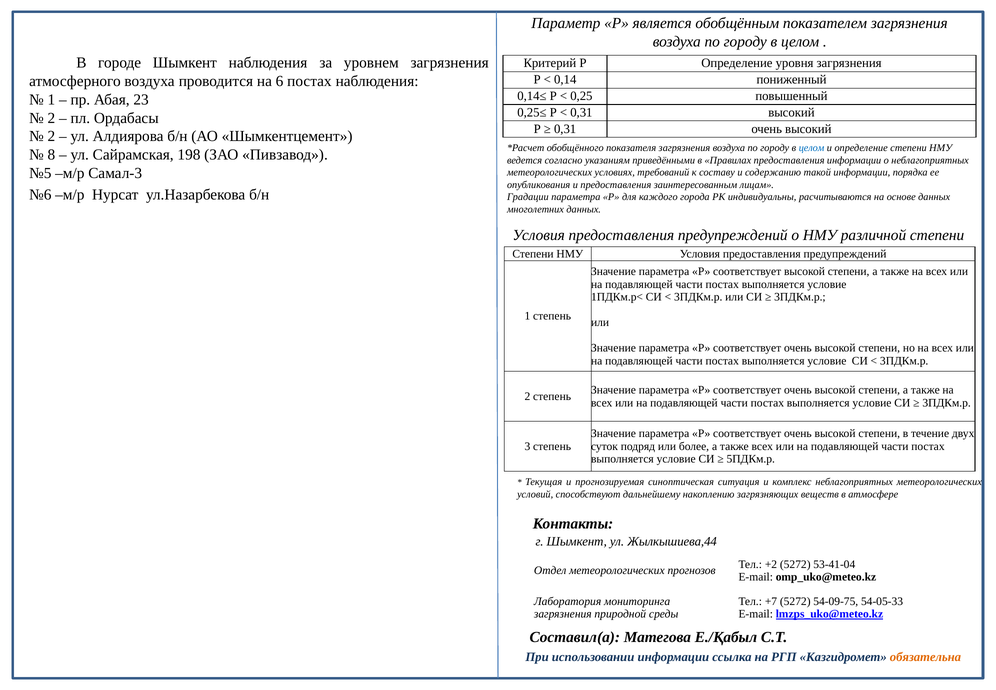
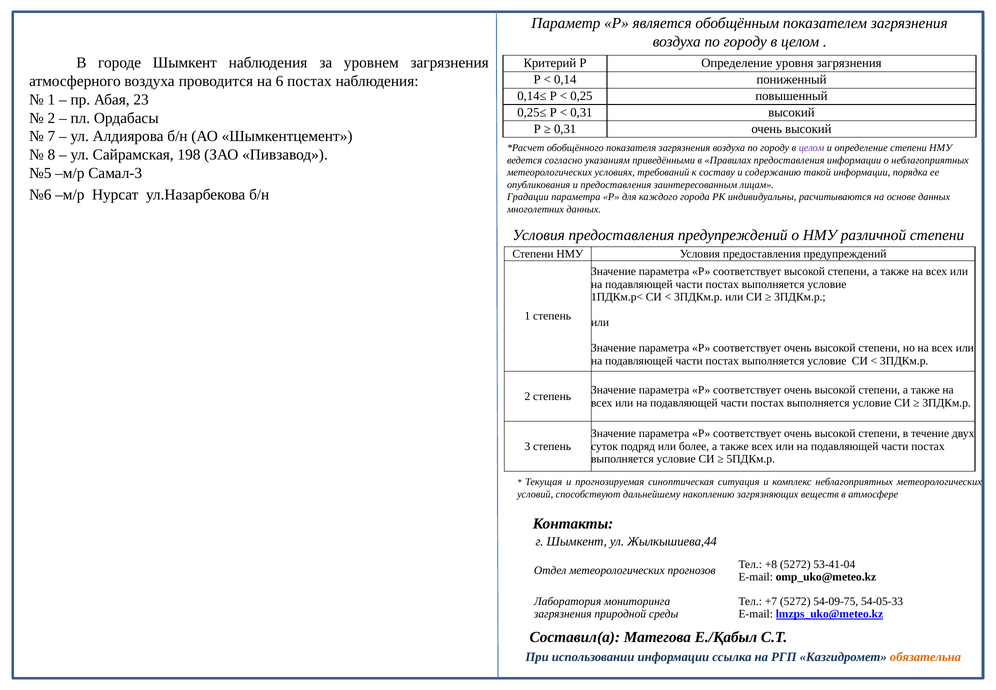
2 at (51, 136): 2 -> 7
целом at (812, 148) colour: blue -> purple
+2: +2 -> +8
